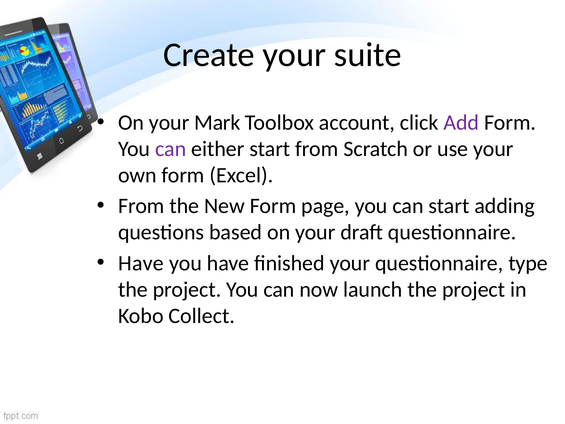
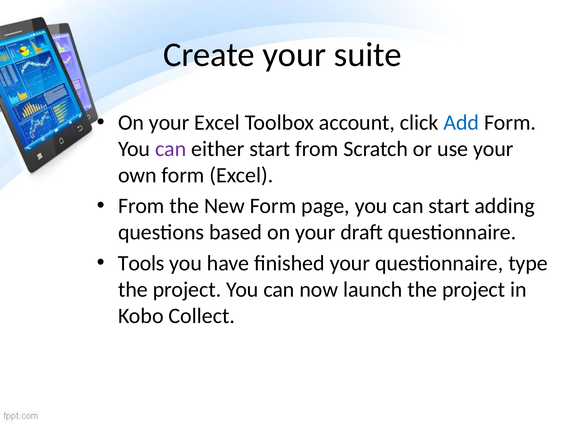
your Mark: Mark -> Excel
Add colour: purple -> blue
Have at (141, 263): Have -> Tools
